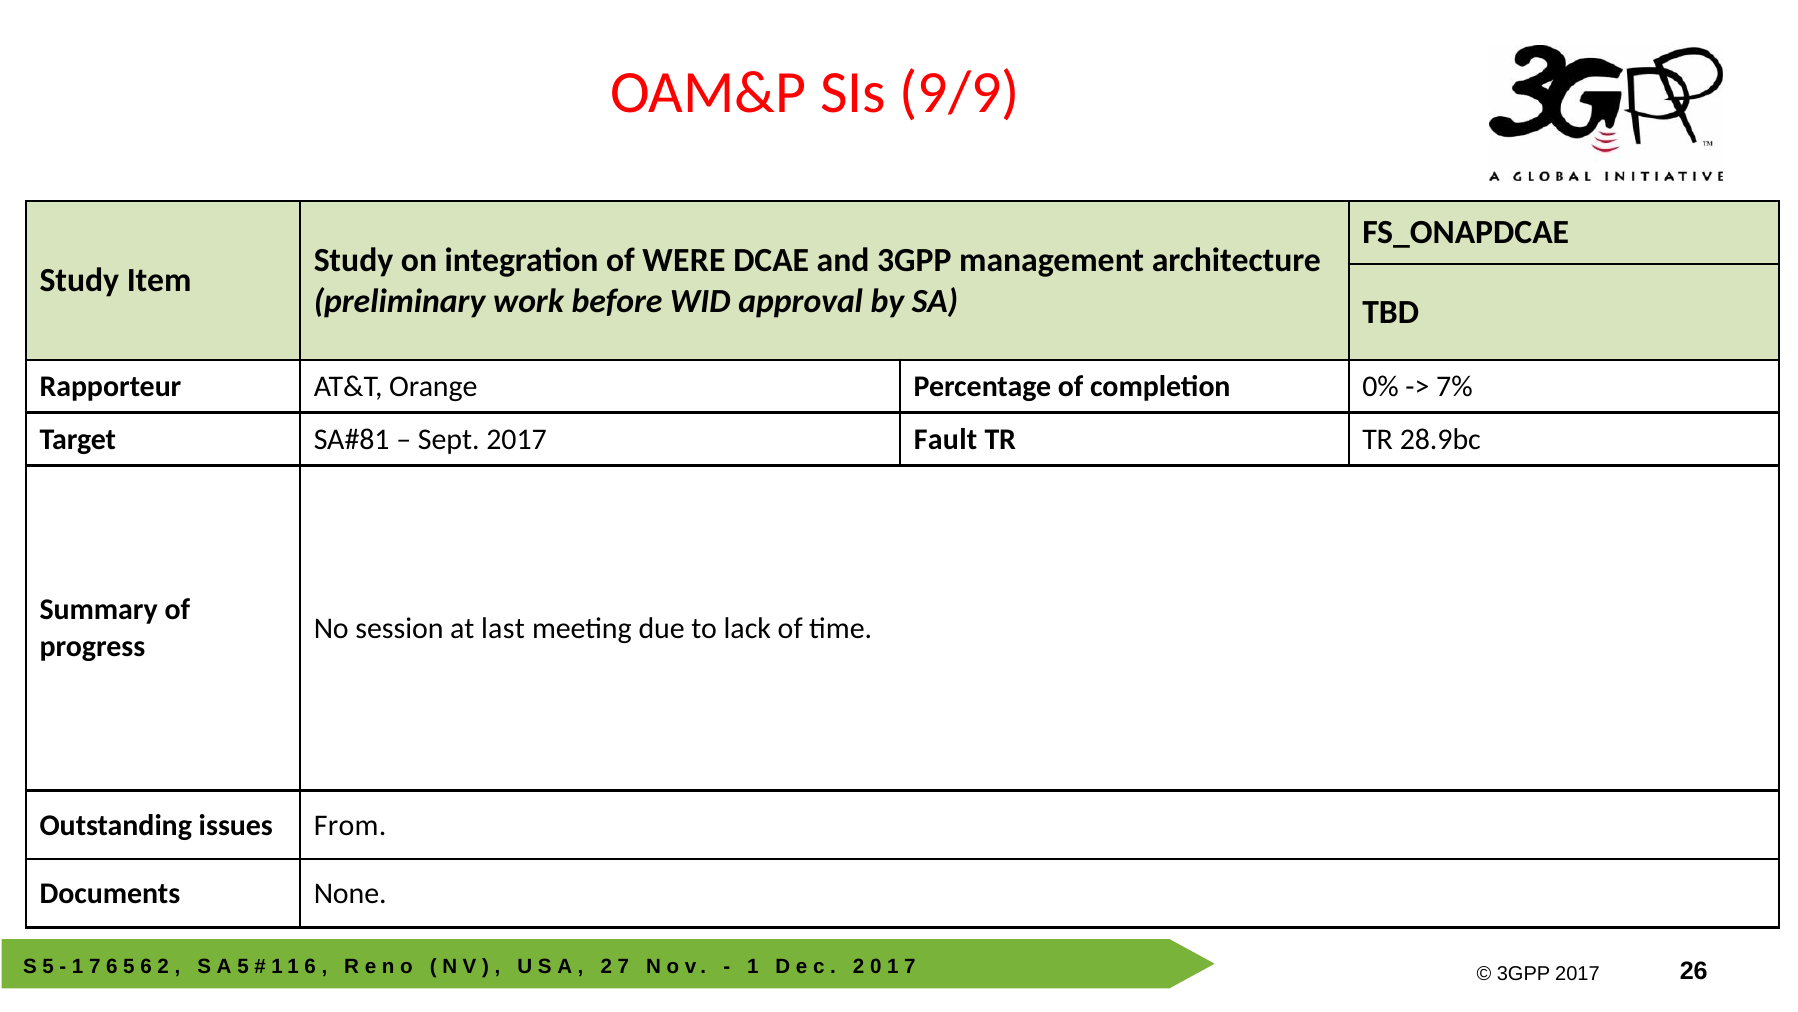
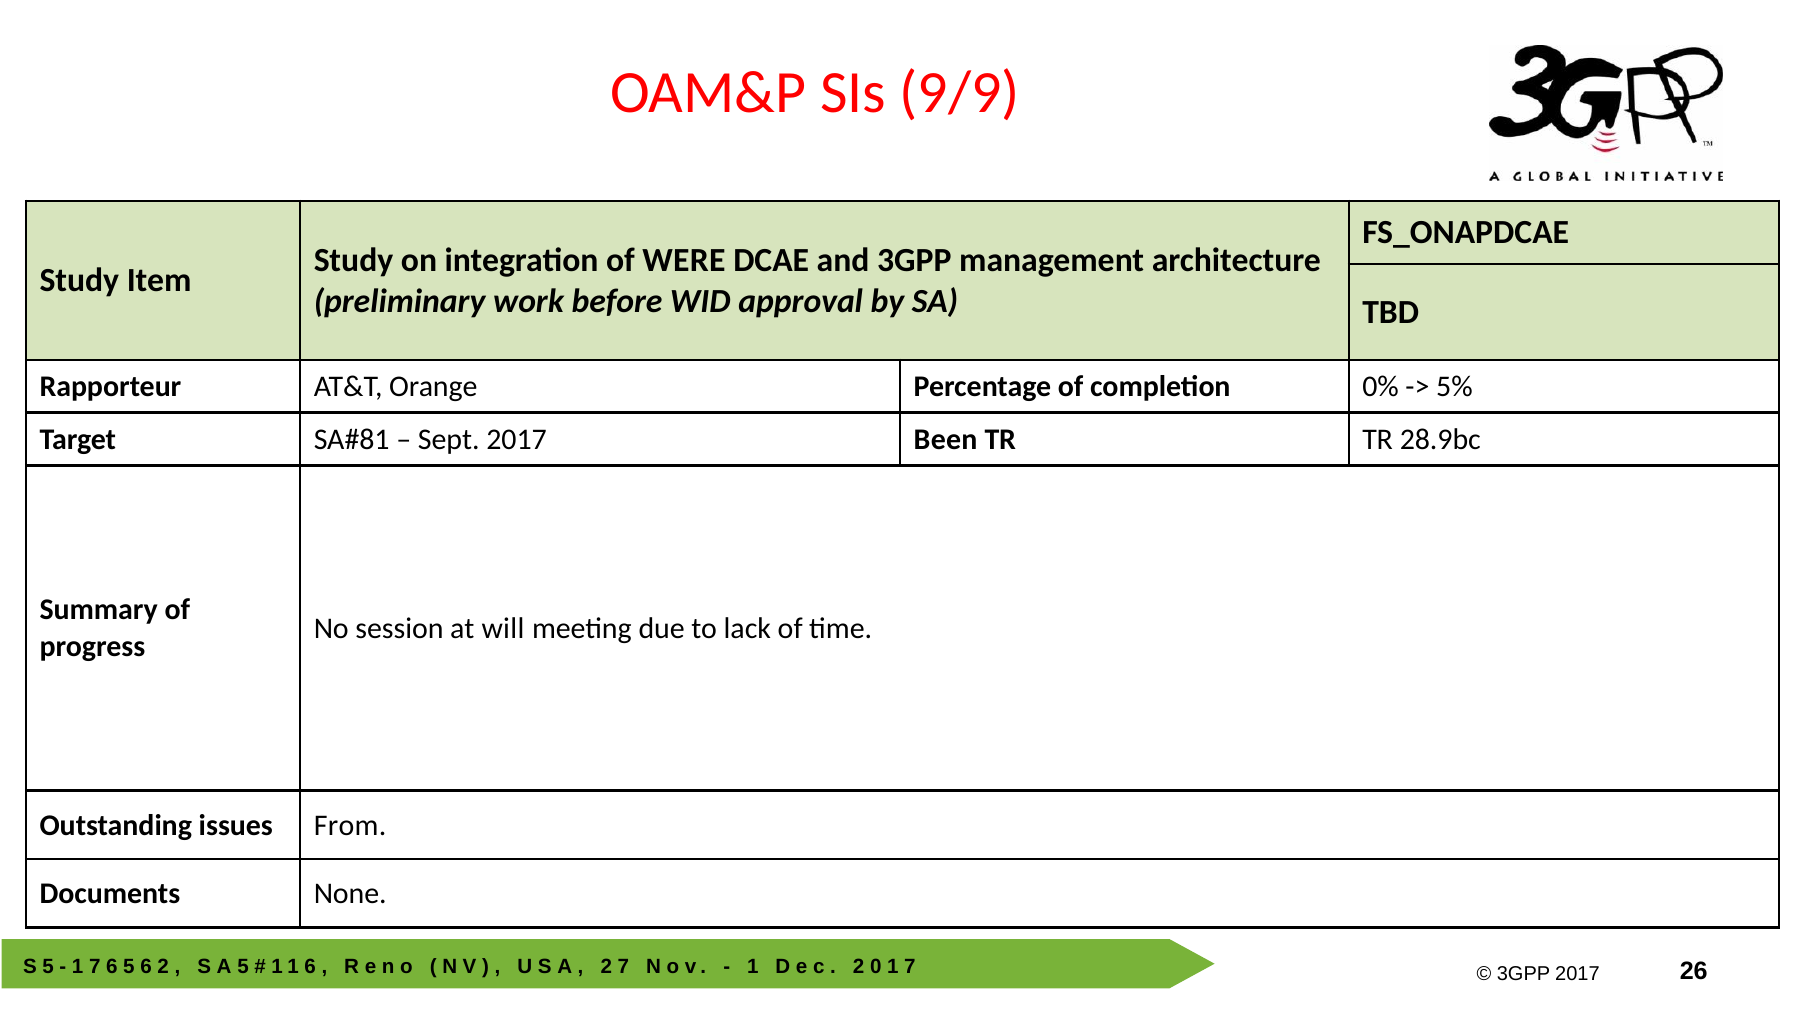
7%: 7% -> 5%
Fault: Fault -> Been
last: last -> will
